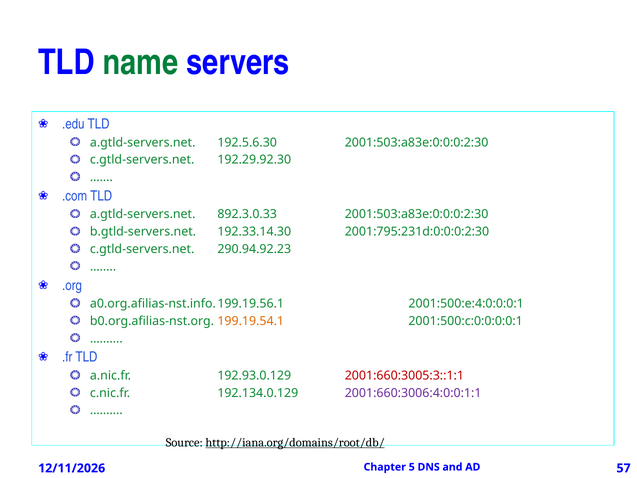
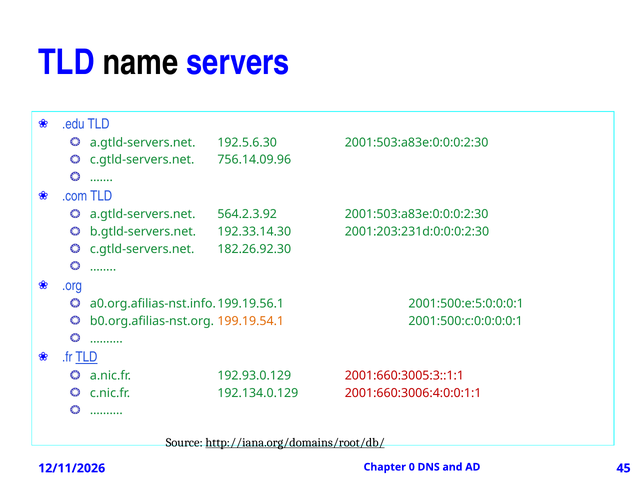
name colour: green -> black
192.29.92.30: 192.29.92.30 -> 756.14.09.96
892.3.0.33: 892.3.0.33 -> 564.2.3.92
2001:795:231d:0:0:0:2:30: 2001:795:231d:0:0:0:2:30 -> 2001:203:231d:0:0:0:2:30
290.94.92.23: 290.94.92.23 -> 182.26.92.30
2001:500:e:4:0:0:0:1: 2001:500:e:4:0:0:0:1 -> 2001:500:e:5:0:0:0:1
TLD at (87, 357) underline: none -> present
2001:660:3006:4:0:0:1:1 colour: purple -> red
5: 5 -> 0
57: 57 -> 45
